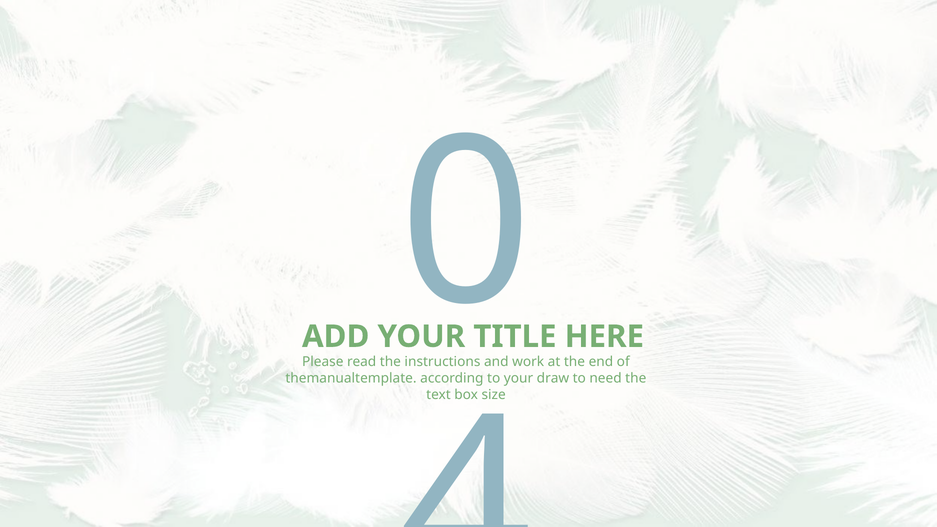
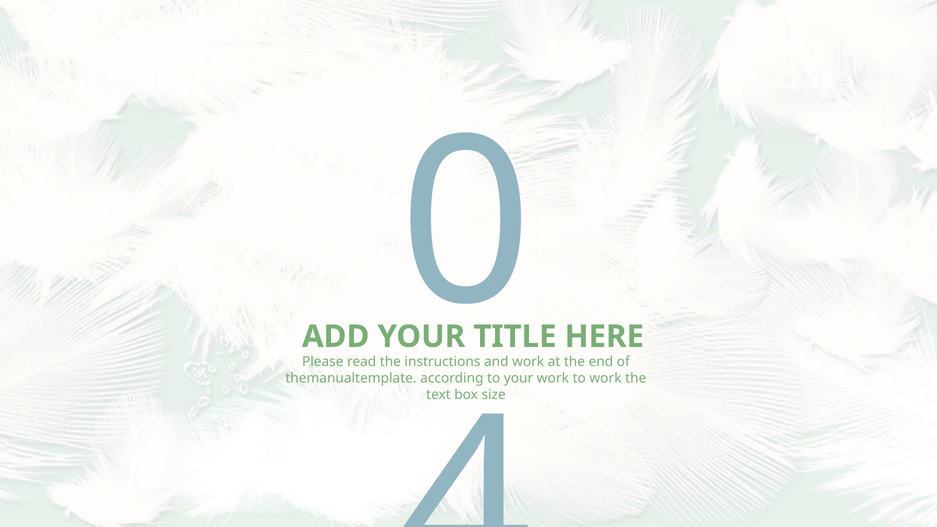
draw at (553, 378): draw -> work
to need: need -> work
